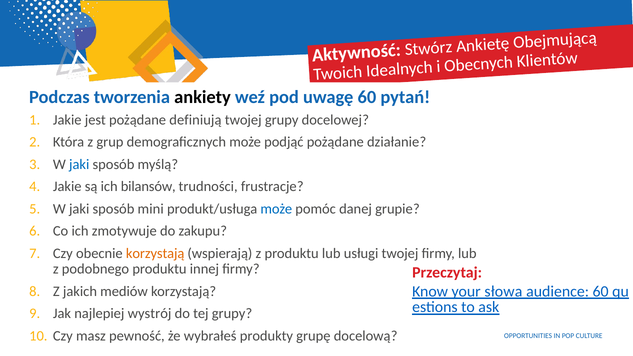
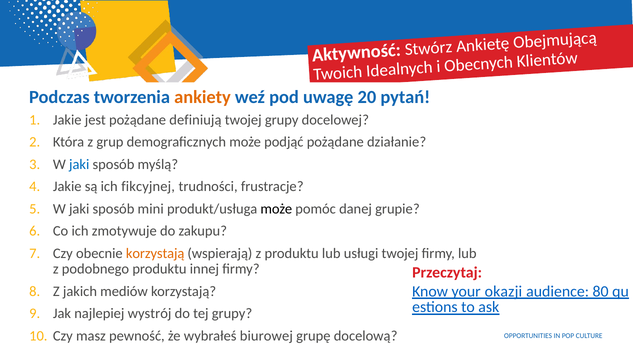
ankiety colour: black -> orange
uwagę 60: 60 -> 20
bilansów: bilansów -> fikcyjnej
może at (276, 209) colour: blue -> black
słowa: słowa -> okazji
audience 60: 60 -> 80
produkty: produkty -> biurowej
